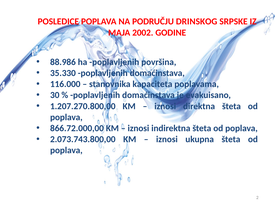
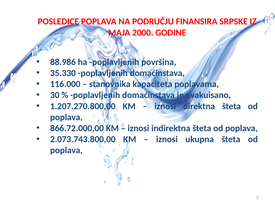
DRINSKOG: DRINSKOG -> FINANSIRA
2002: 2002 -> 2000
